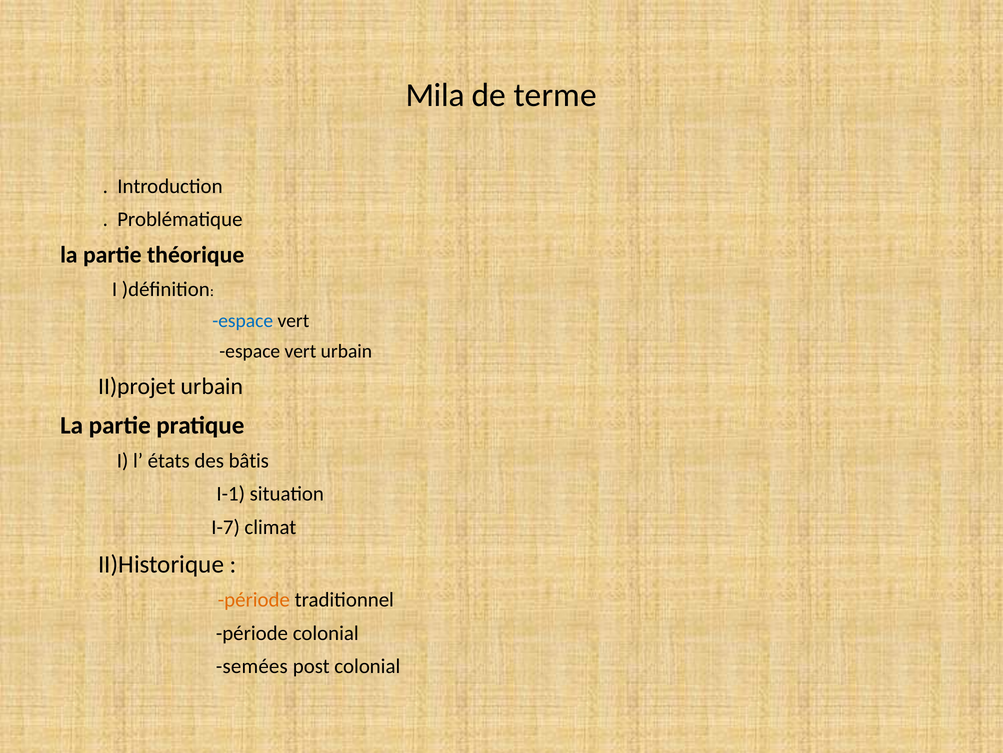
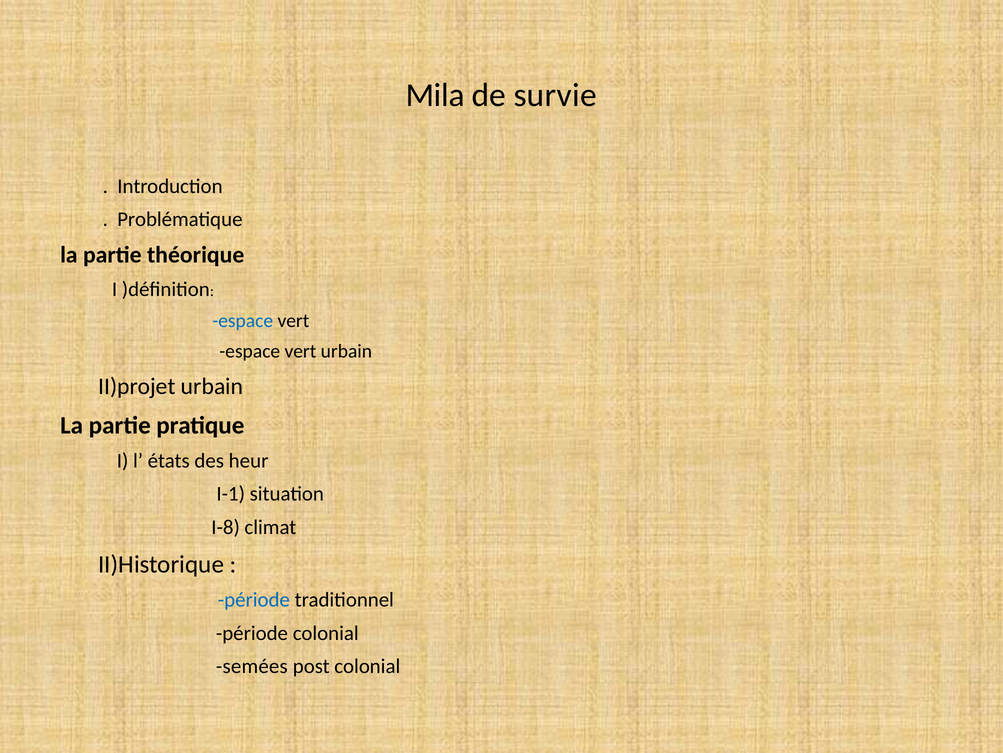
terme: terme -> survie
bâtis: bâtis -> heur
I-7: I-7 -> I-8
période at (254, 599) colour: orange -> blue
